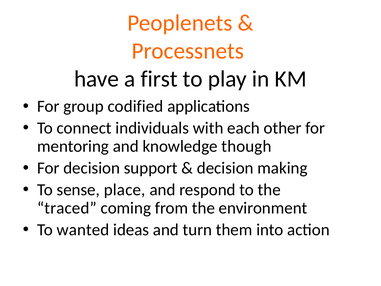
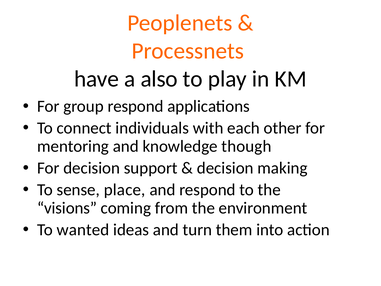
first: first -> also
group codified: codified -> respond
traced: traced -> visions
